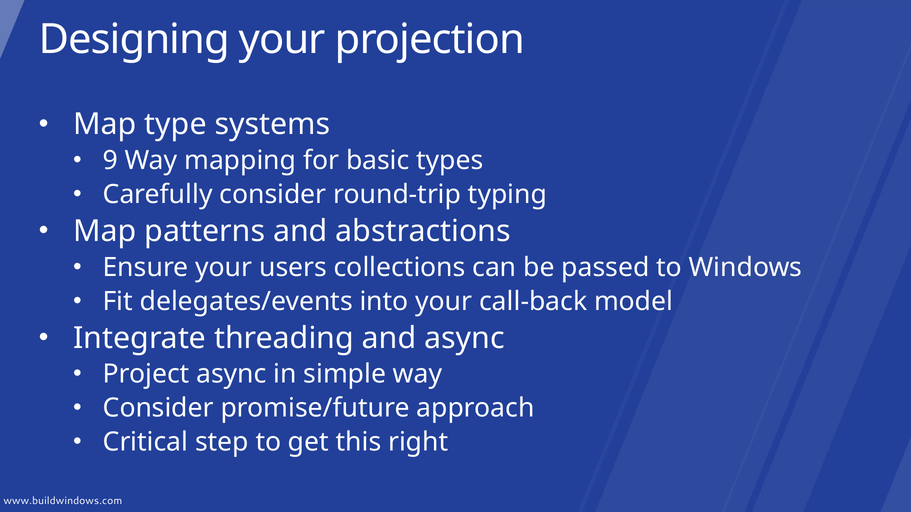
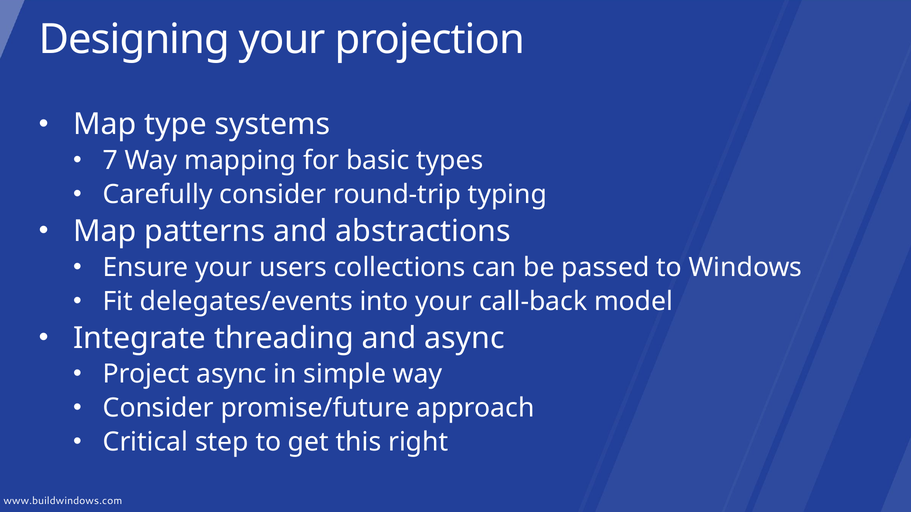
9: 9 -> 7
